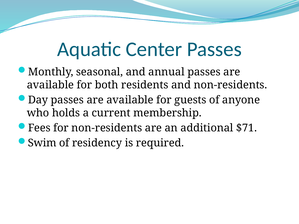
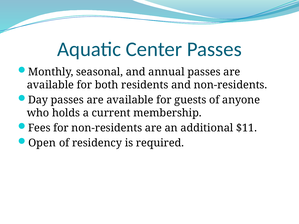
$71: $71 -> $11
Swim: Swim -> Open
